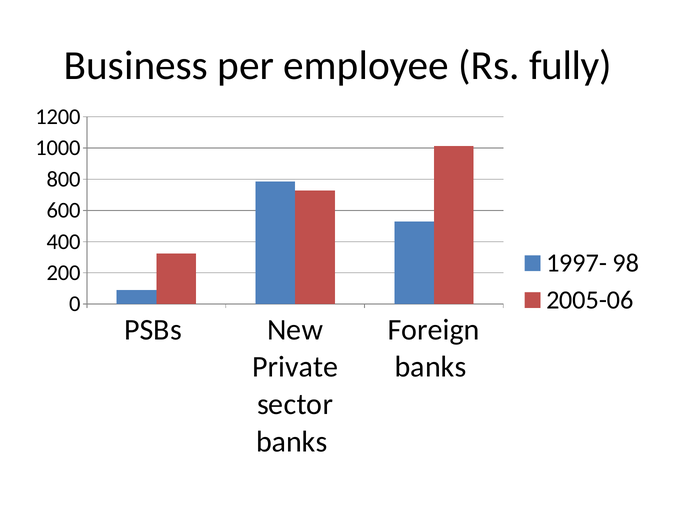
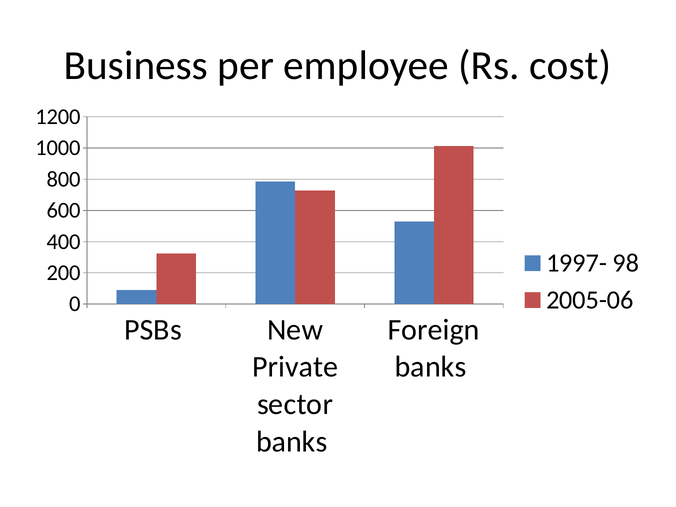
fully: fully -> cost
